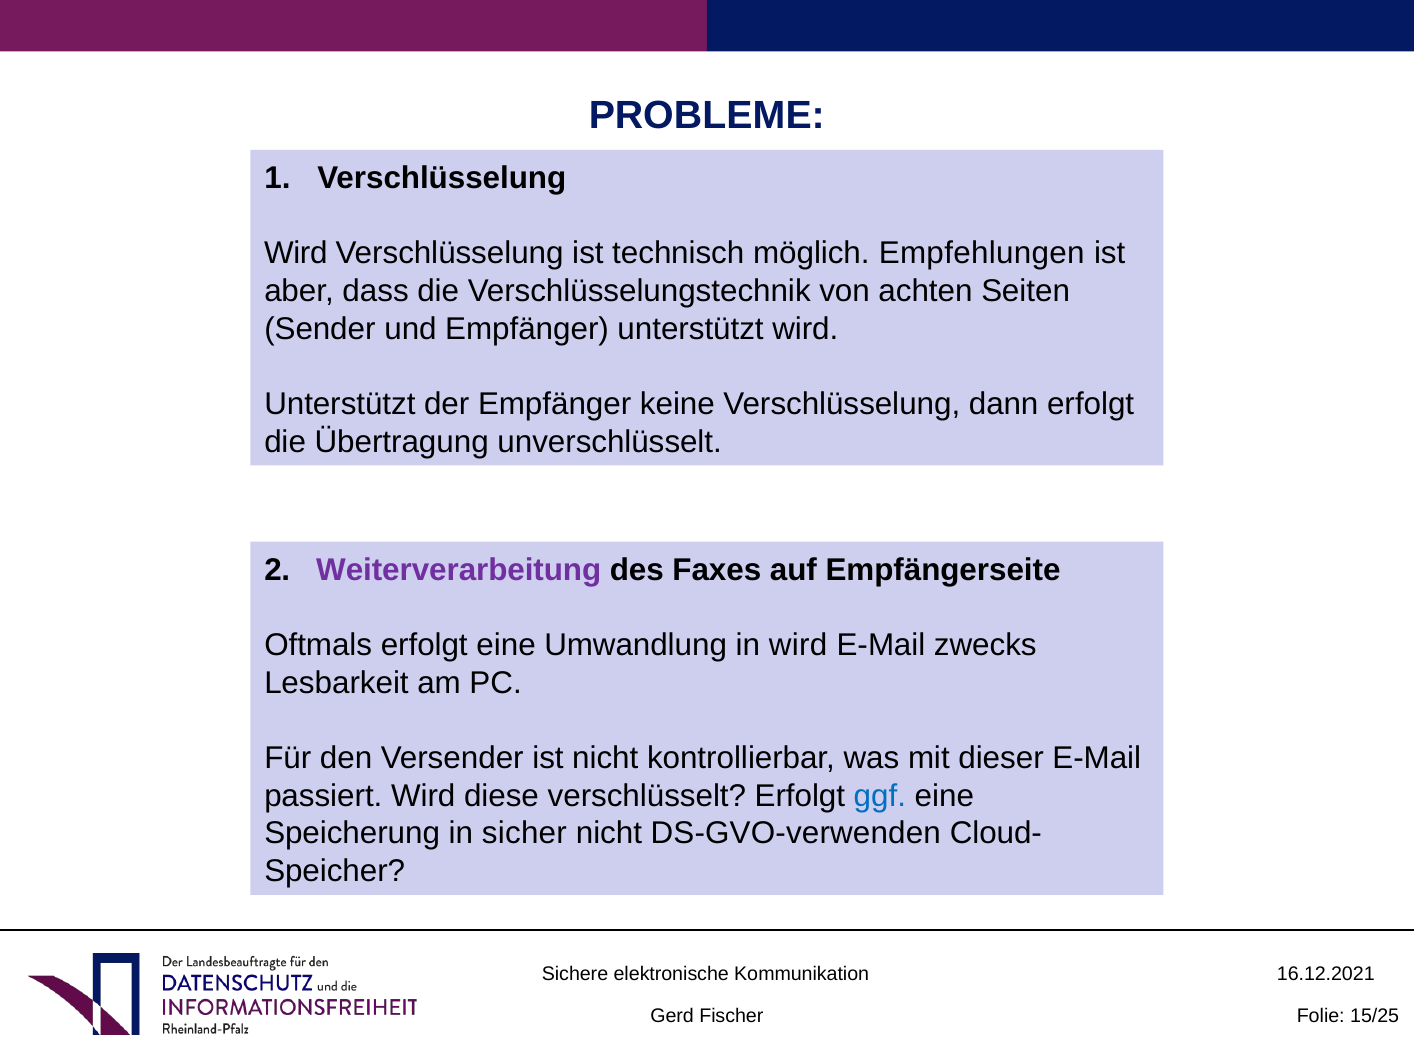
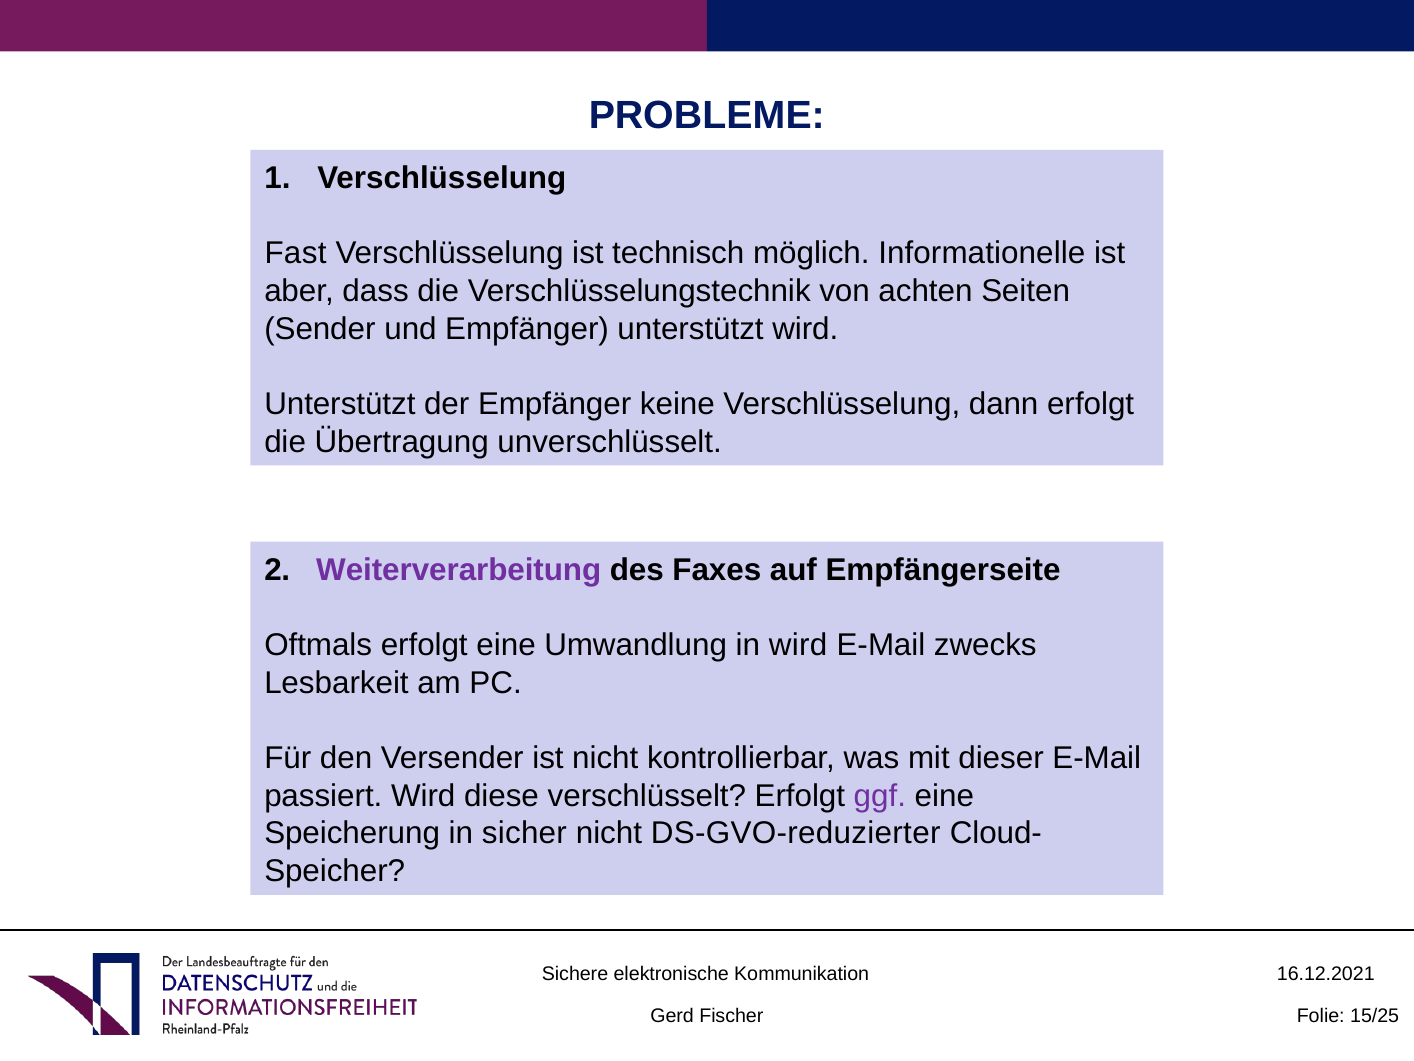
Wird at (296, 253): Wird -> Fast
Empfehlungen: Empfehlungen -> Informationelle
ggf colour: blue -> purple
DS-GVO-verwenden: DS-GVO-verwenden -> DS-GVO-reduzierter
